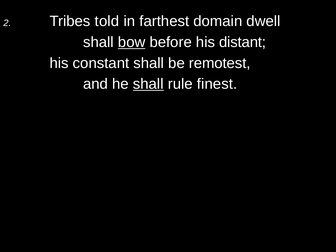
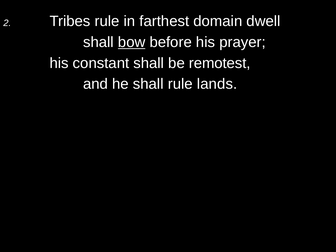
Tribes told: told -> rule
distant: distant -> prayer
shall at (148, 84) underline: present -> none
finest: finest -> lands
